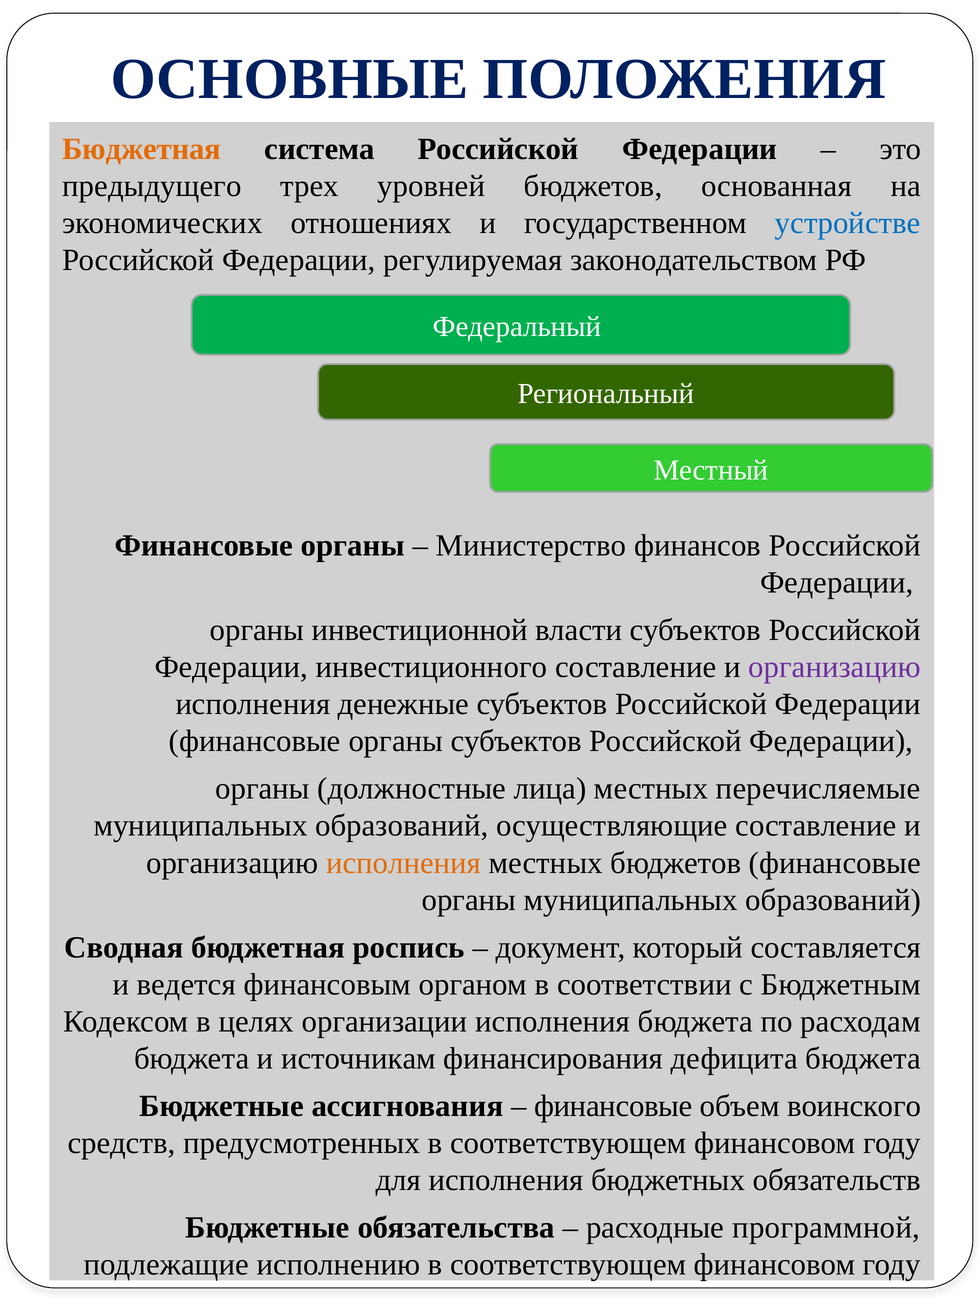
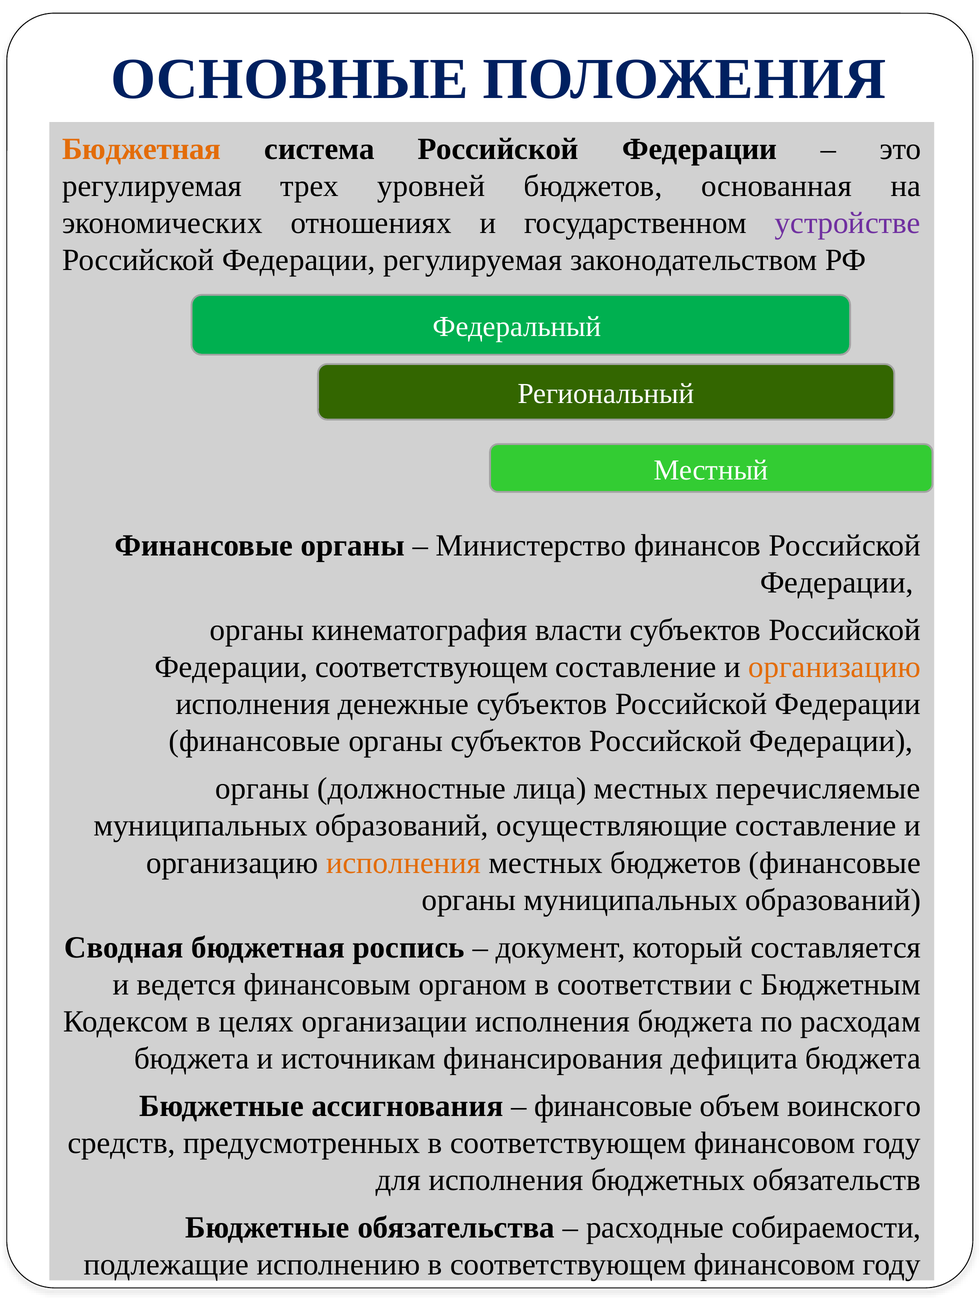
предыдущего at (152, 186): предыдущего -> регулируемая
устройстве colour: blue -> purple
инвестиционной: инвестиционной -> кинематография
Федерации инвестиционного: инвестиционного -> соответствующем
организацию at (835, 668) colour: purple -> orange
программной: программной -> собираемости
